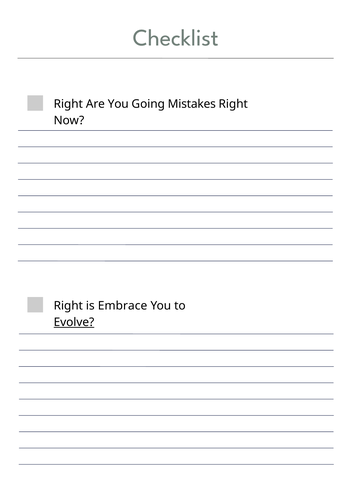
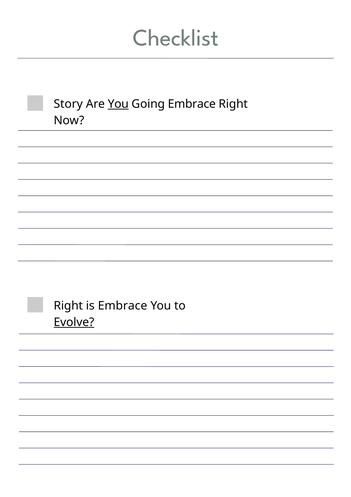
Right at (68, 104): Right -> Story
You at (118, 104) underline: none -> present
Going Mistakes: Mistakes -> Embrace
